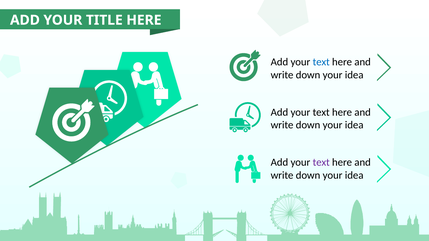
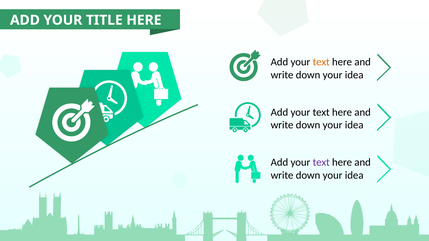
text at (321, 62) colour: blue -> orange
